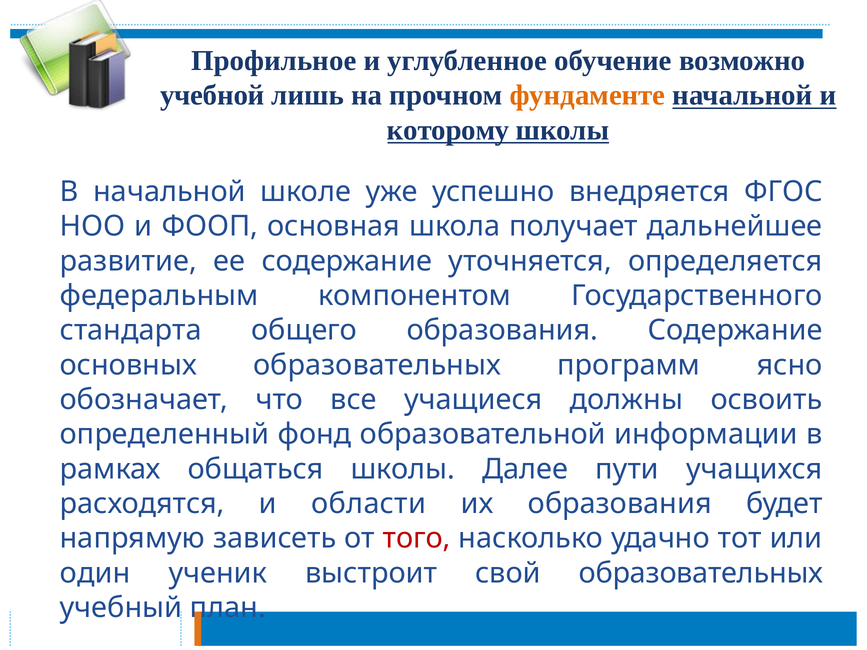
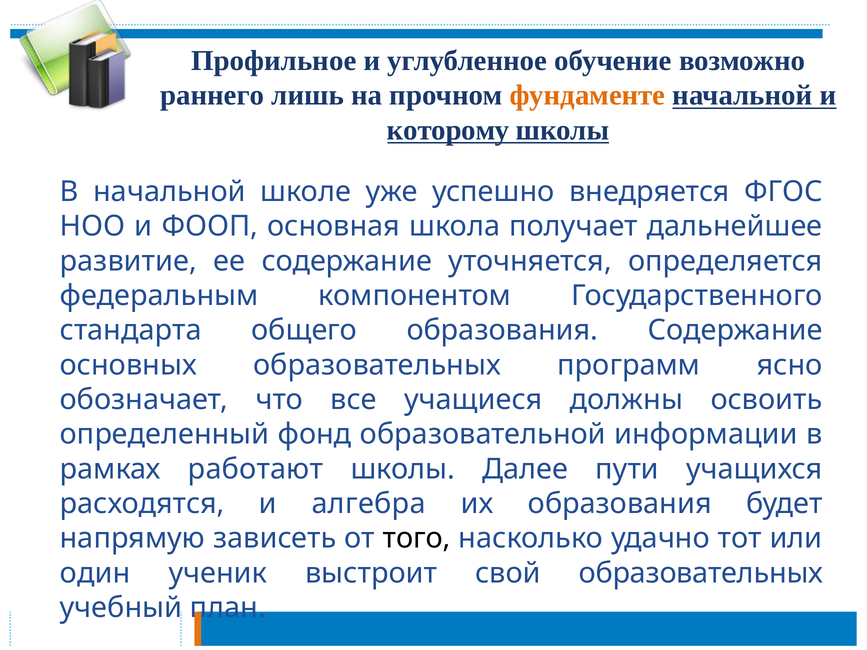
учебной: учебной -> раннего
общаться: общаться -> работают
области: области -> алгебра
того colour: red -> black
